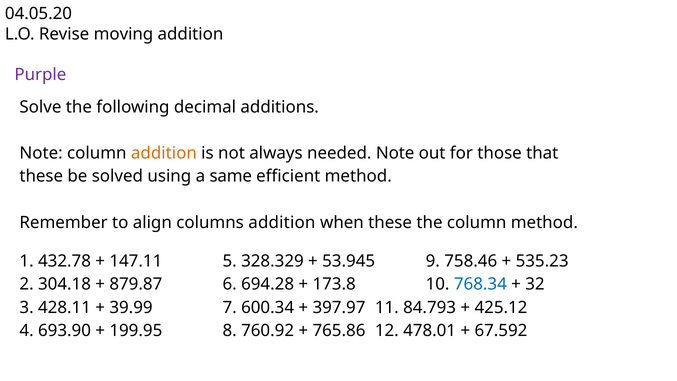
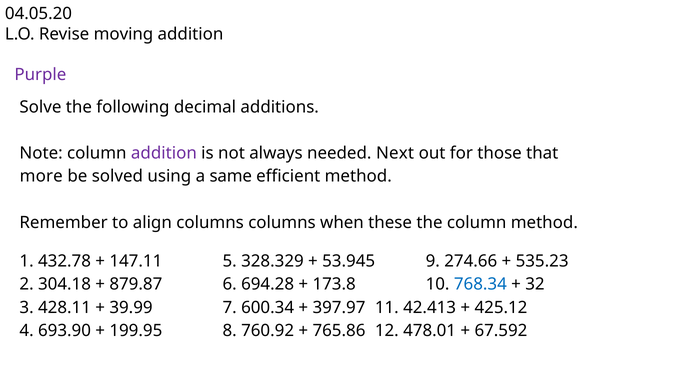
addition at (164, 153) colour: orange -> purple
needed Note: Note -> Next
these at (41, 176): these -> more
columns addition: addition -> columns
758.46: 758.46 -> 274.66
84.793: 84.793 -> 42.413
